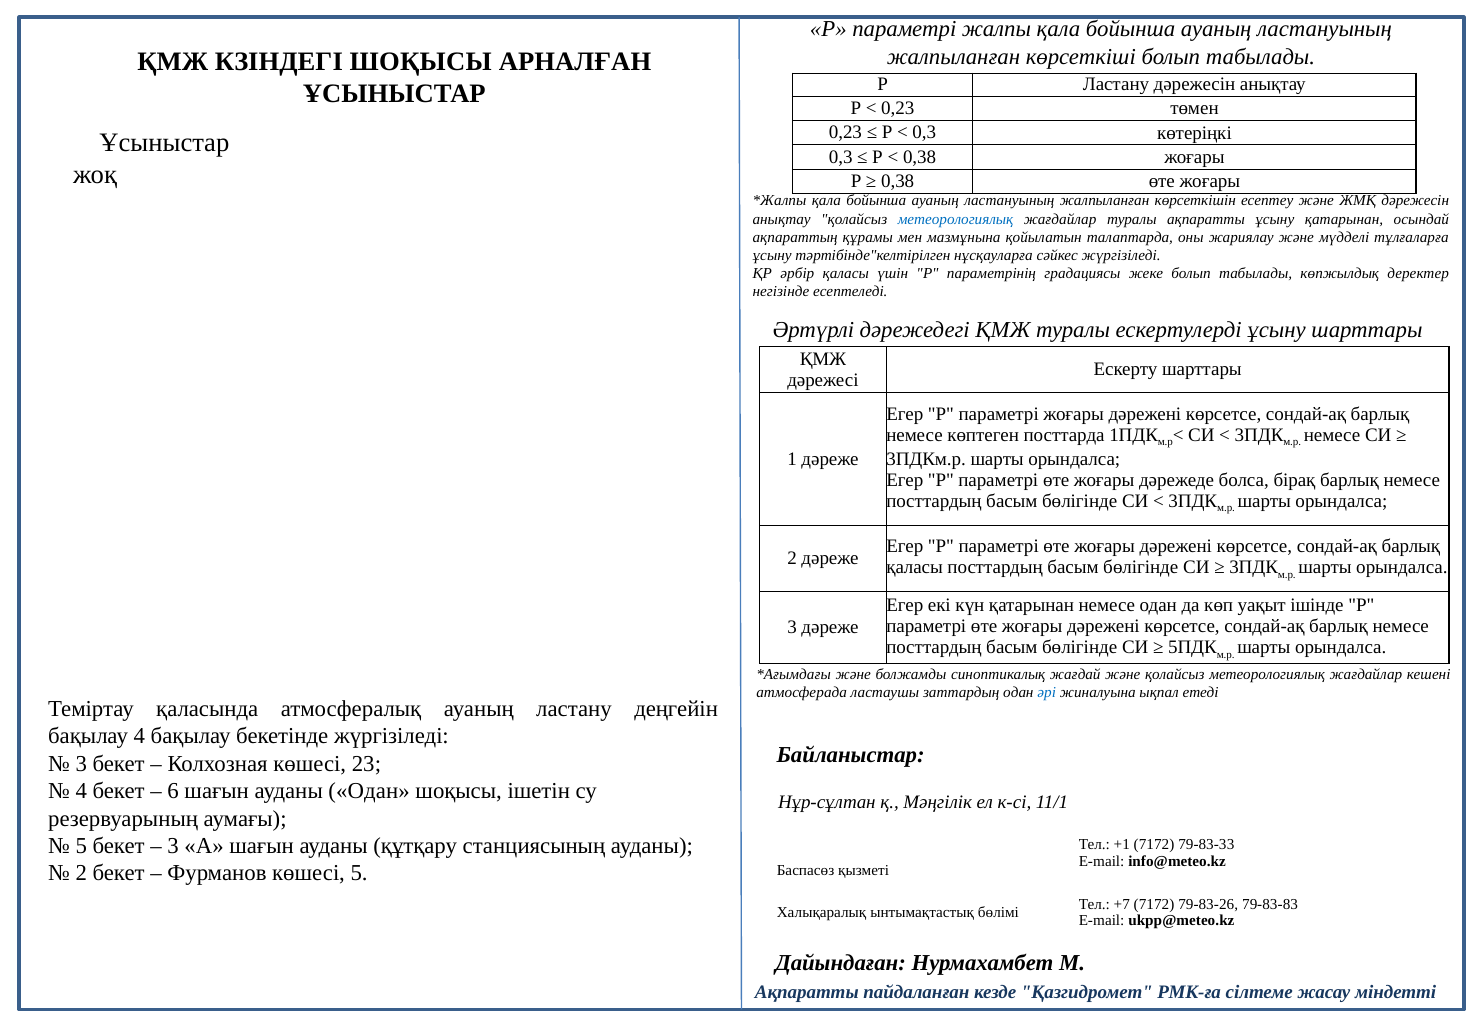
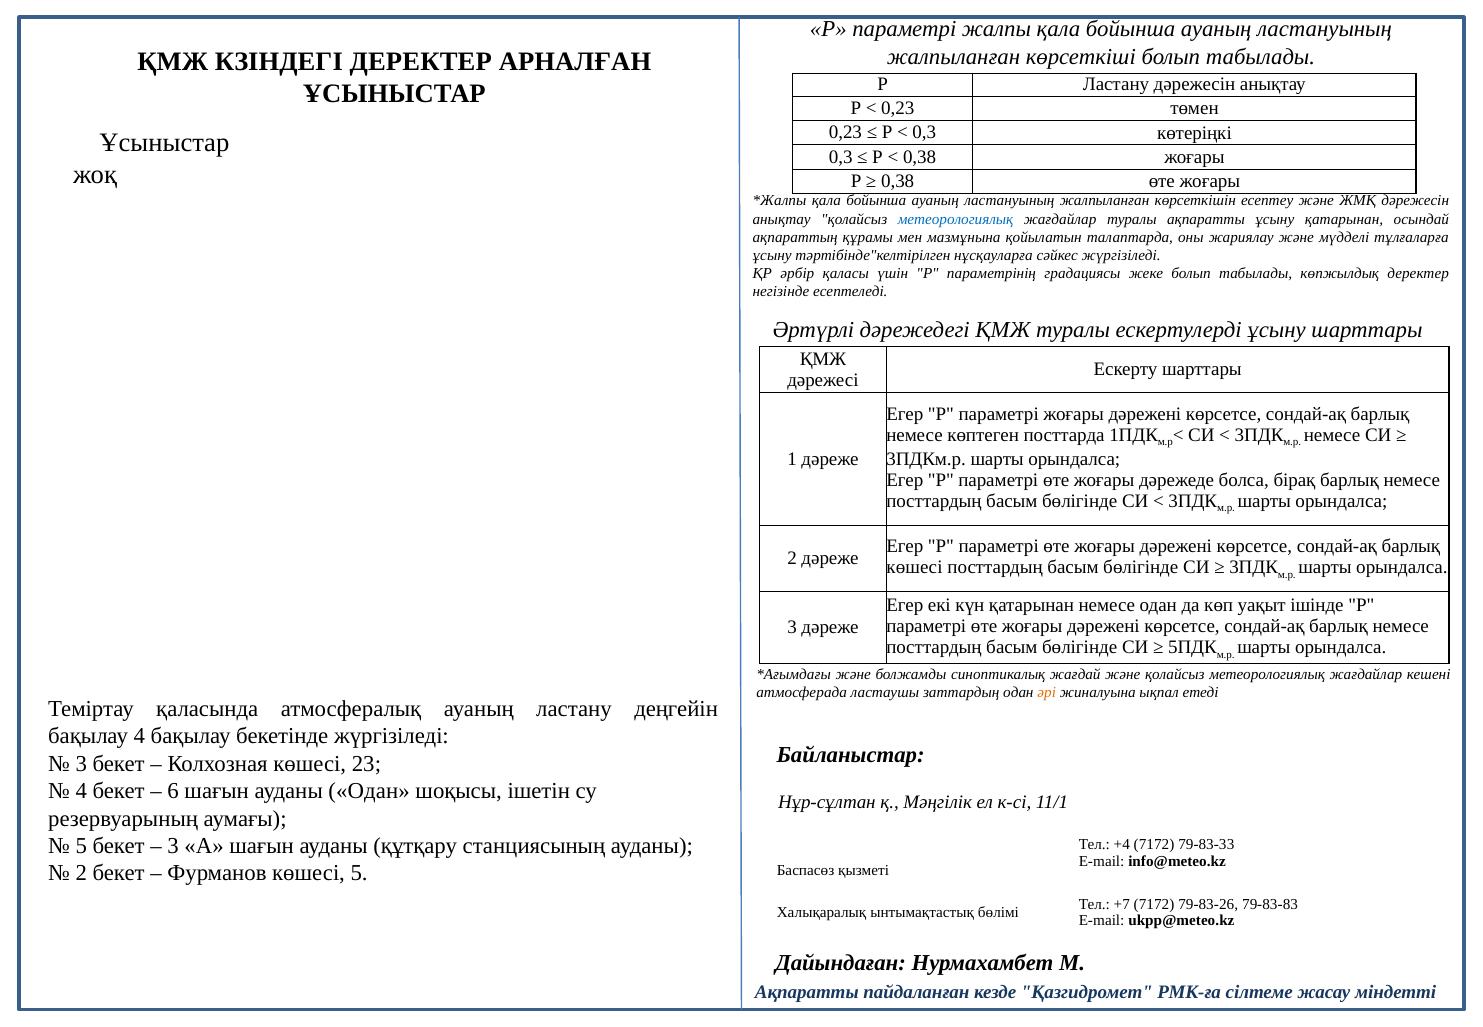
КЗІНДЕГІ ШОҚЫСЫ: ШОҚЫСЫ -> ДЕРЕКТЕР
қаласы at (915, 567): қаласы -> көшесі
әрі colour: blue -> orange
+1: +1 -> +4
